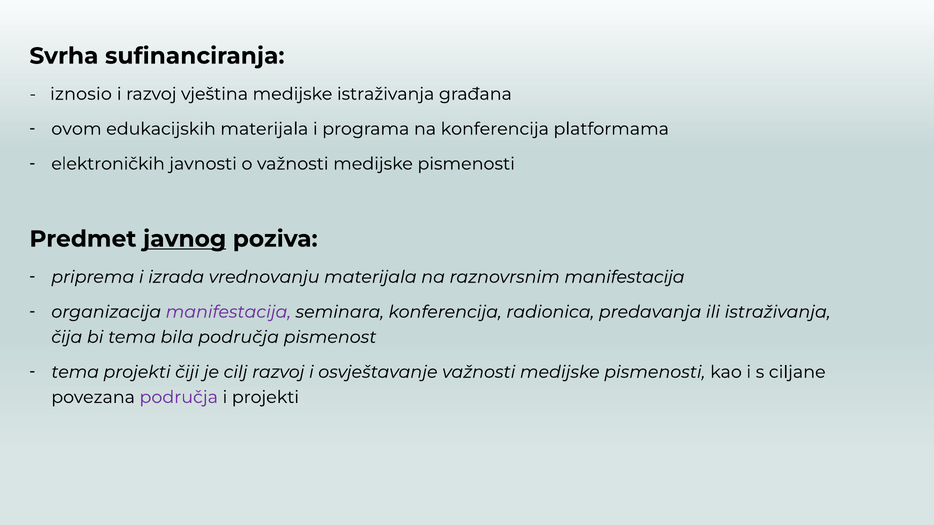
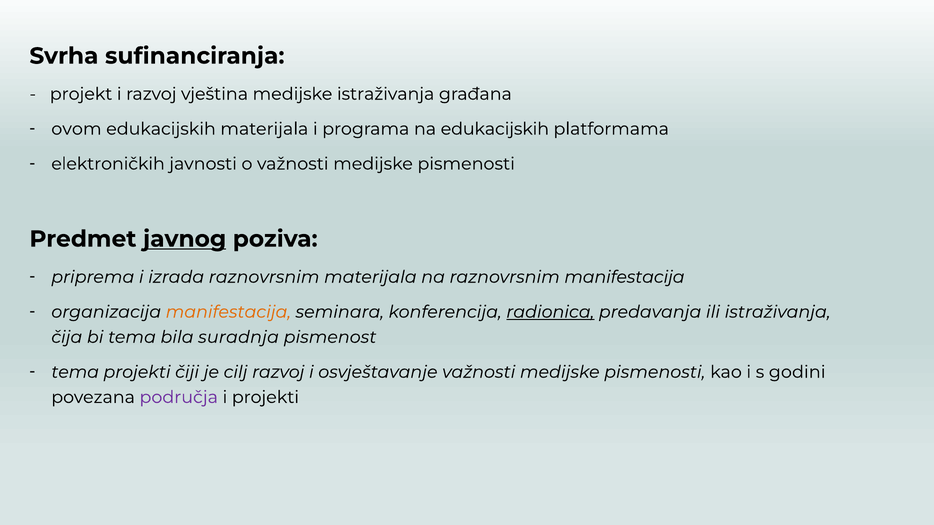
iznosio: iznosio -> projekt
na konferencija: konferencija -> edukacijskih
izrada vrednovanju: vrednovanju -> raznovrsnim
manifestacija at (228, 312) colour: purple -> orange
radionica underline: none -> present
bila područja: područja -> suradnja
ciljane: ciljane -> godini
